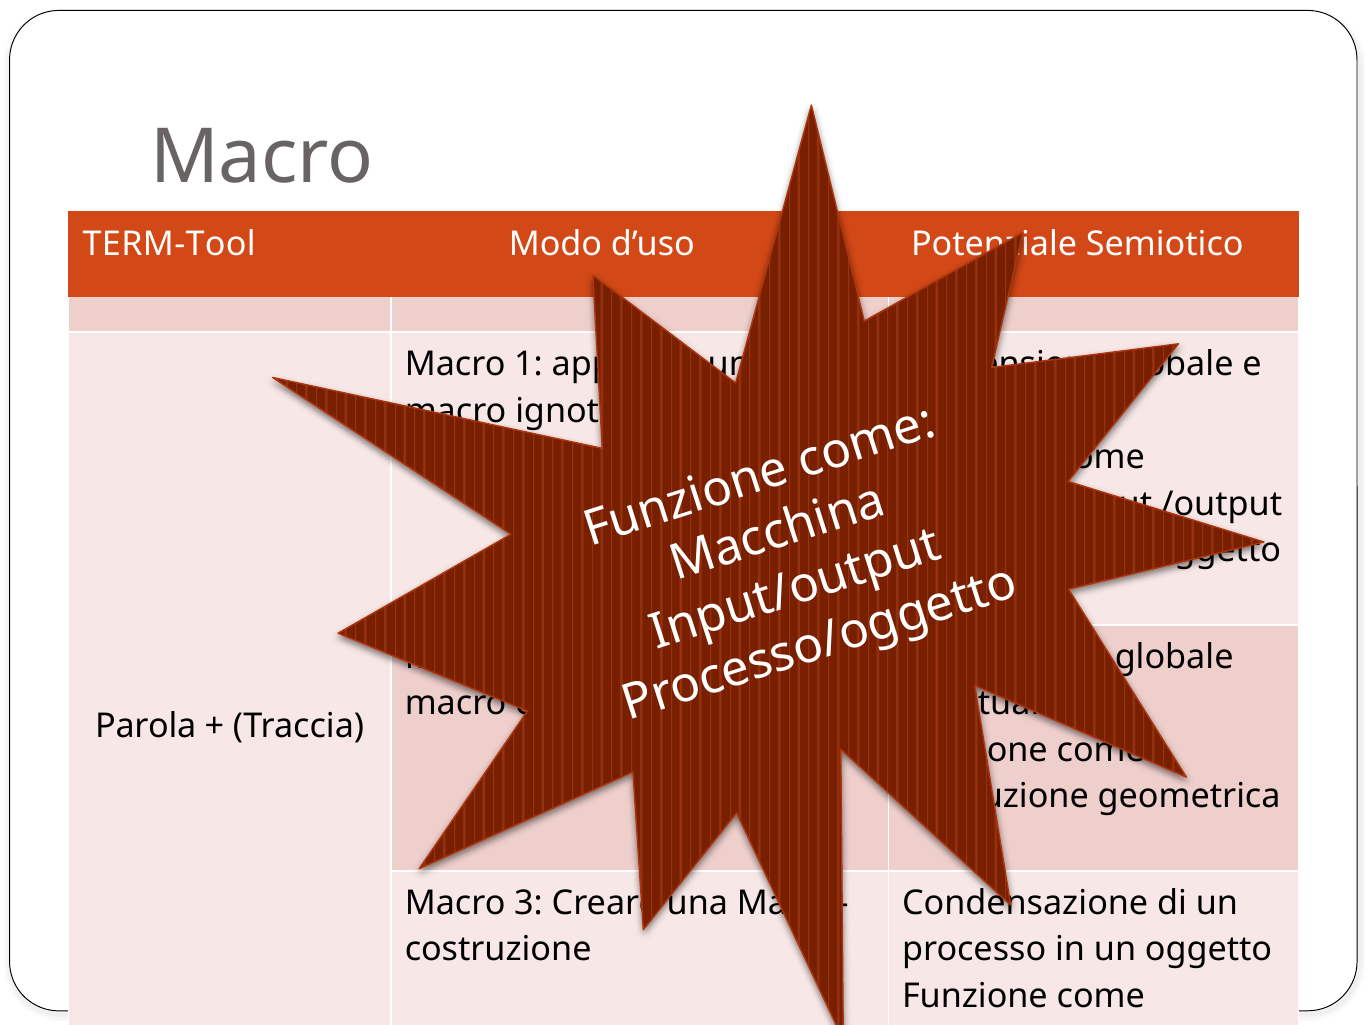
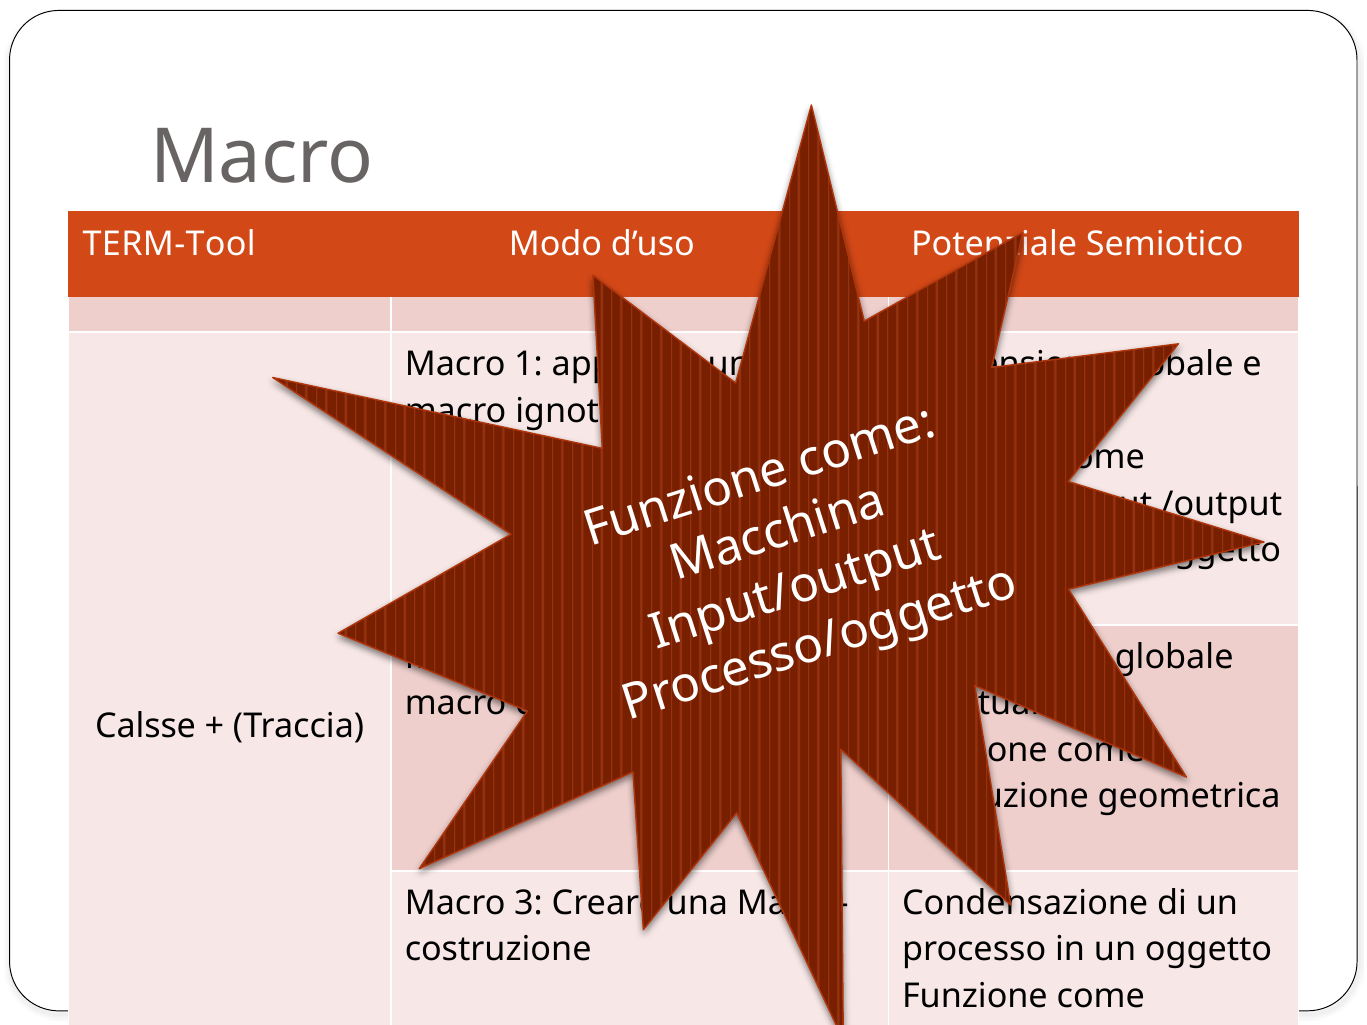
Parola: Parola -> Calsse
